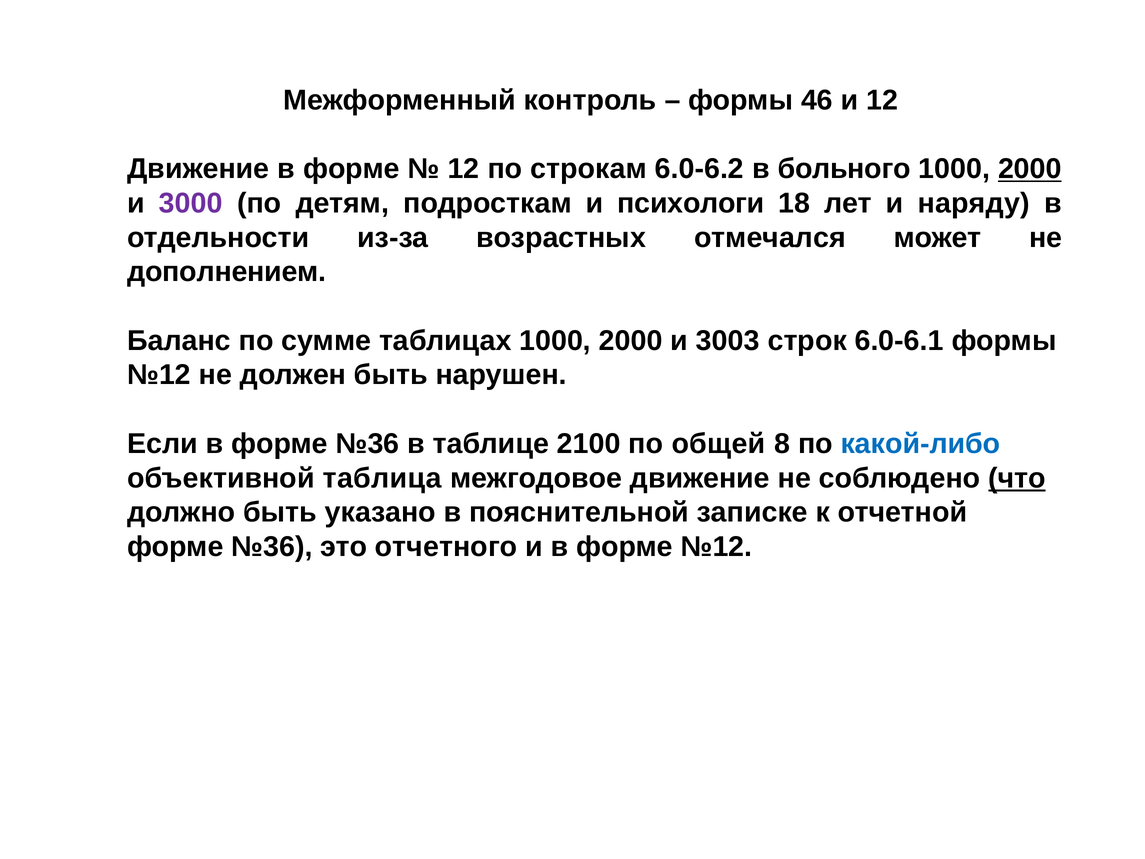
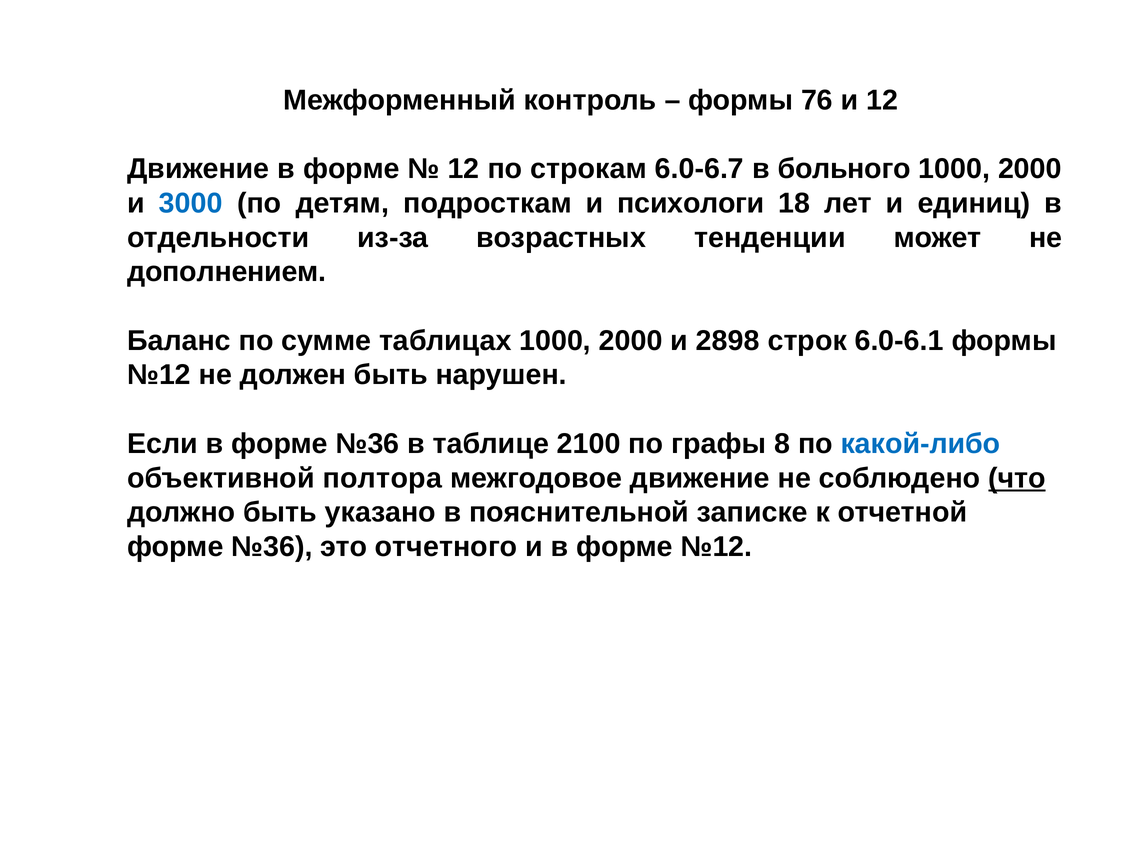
46: 46 -> 76
6.0-6.2: 6.0-6.2 -> 6.0-6.7
2000 at (1030, 169) underline: present -> none
3000 colour: purple -> blue
наряду: наряду -> единиц
отмечался: отмечался -> тенденции
3003: 3003 -> 2898
общей: общей -> графы
таблица: таблица -> полтора
